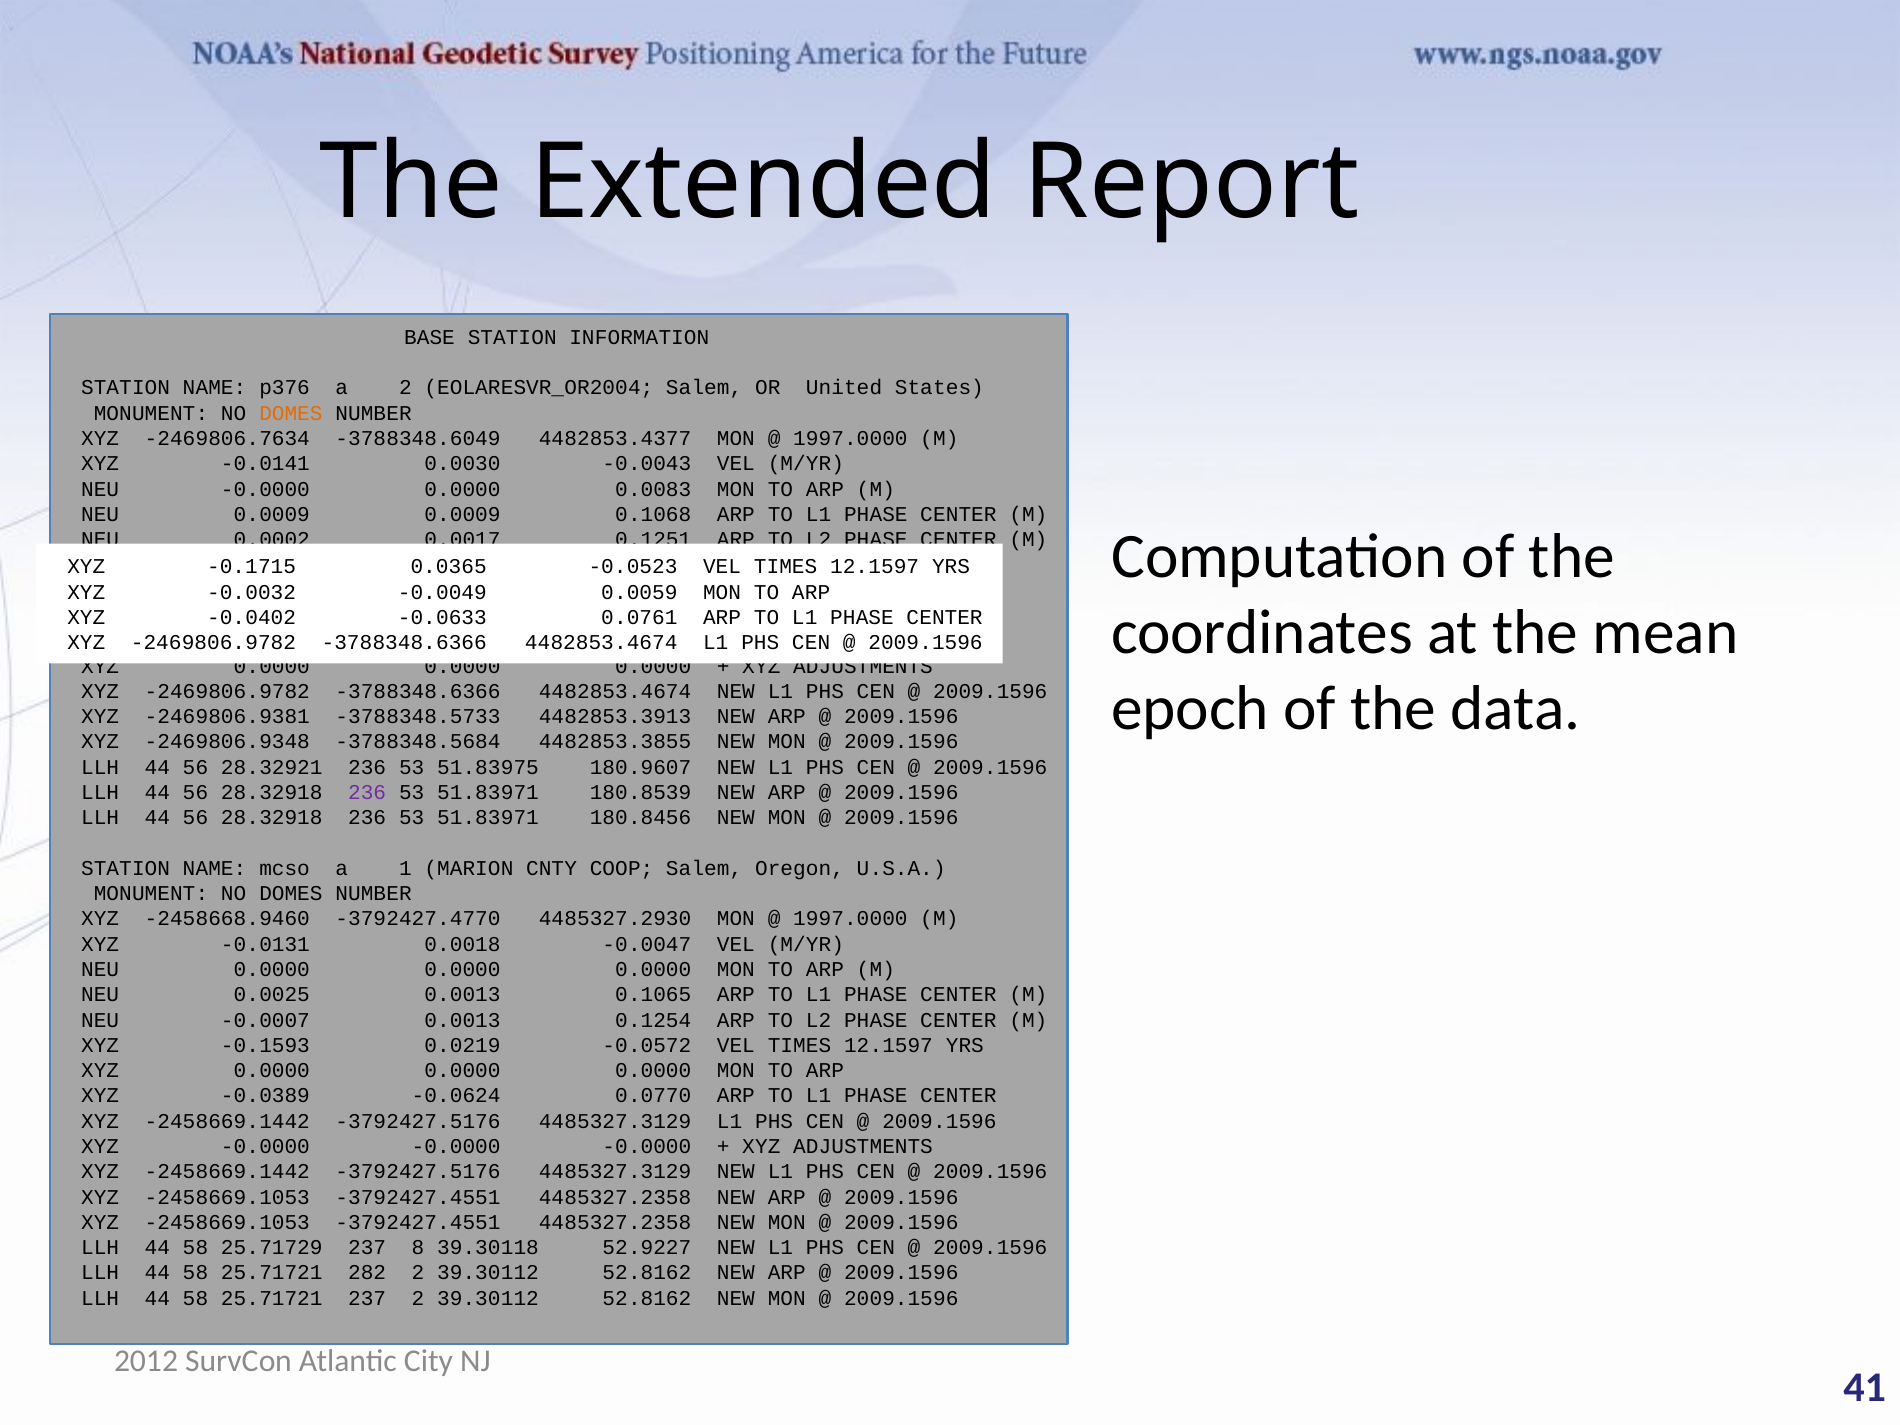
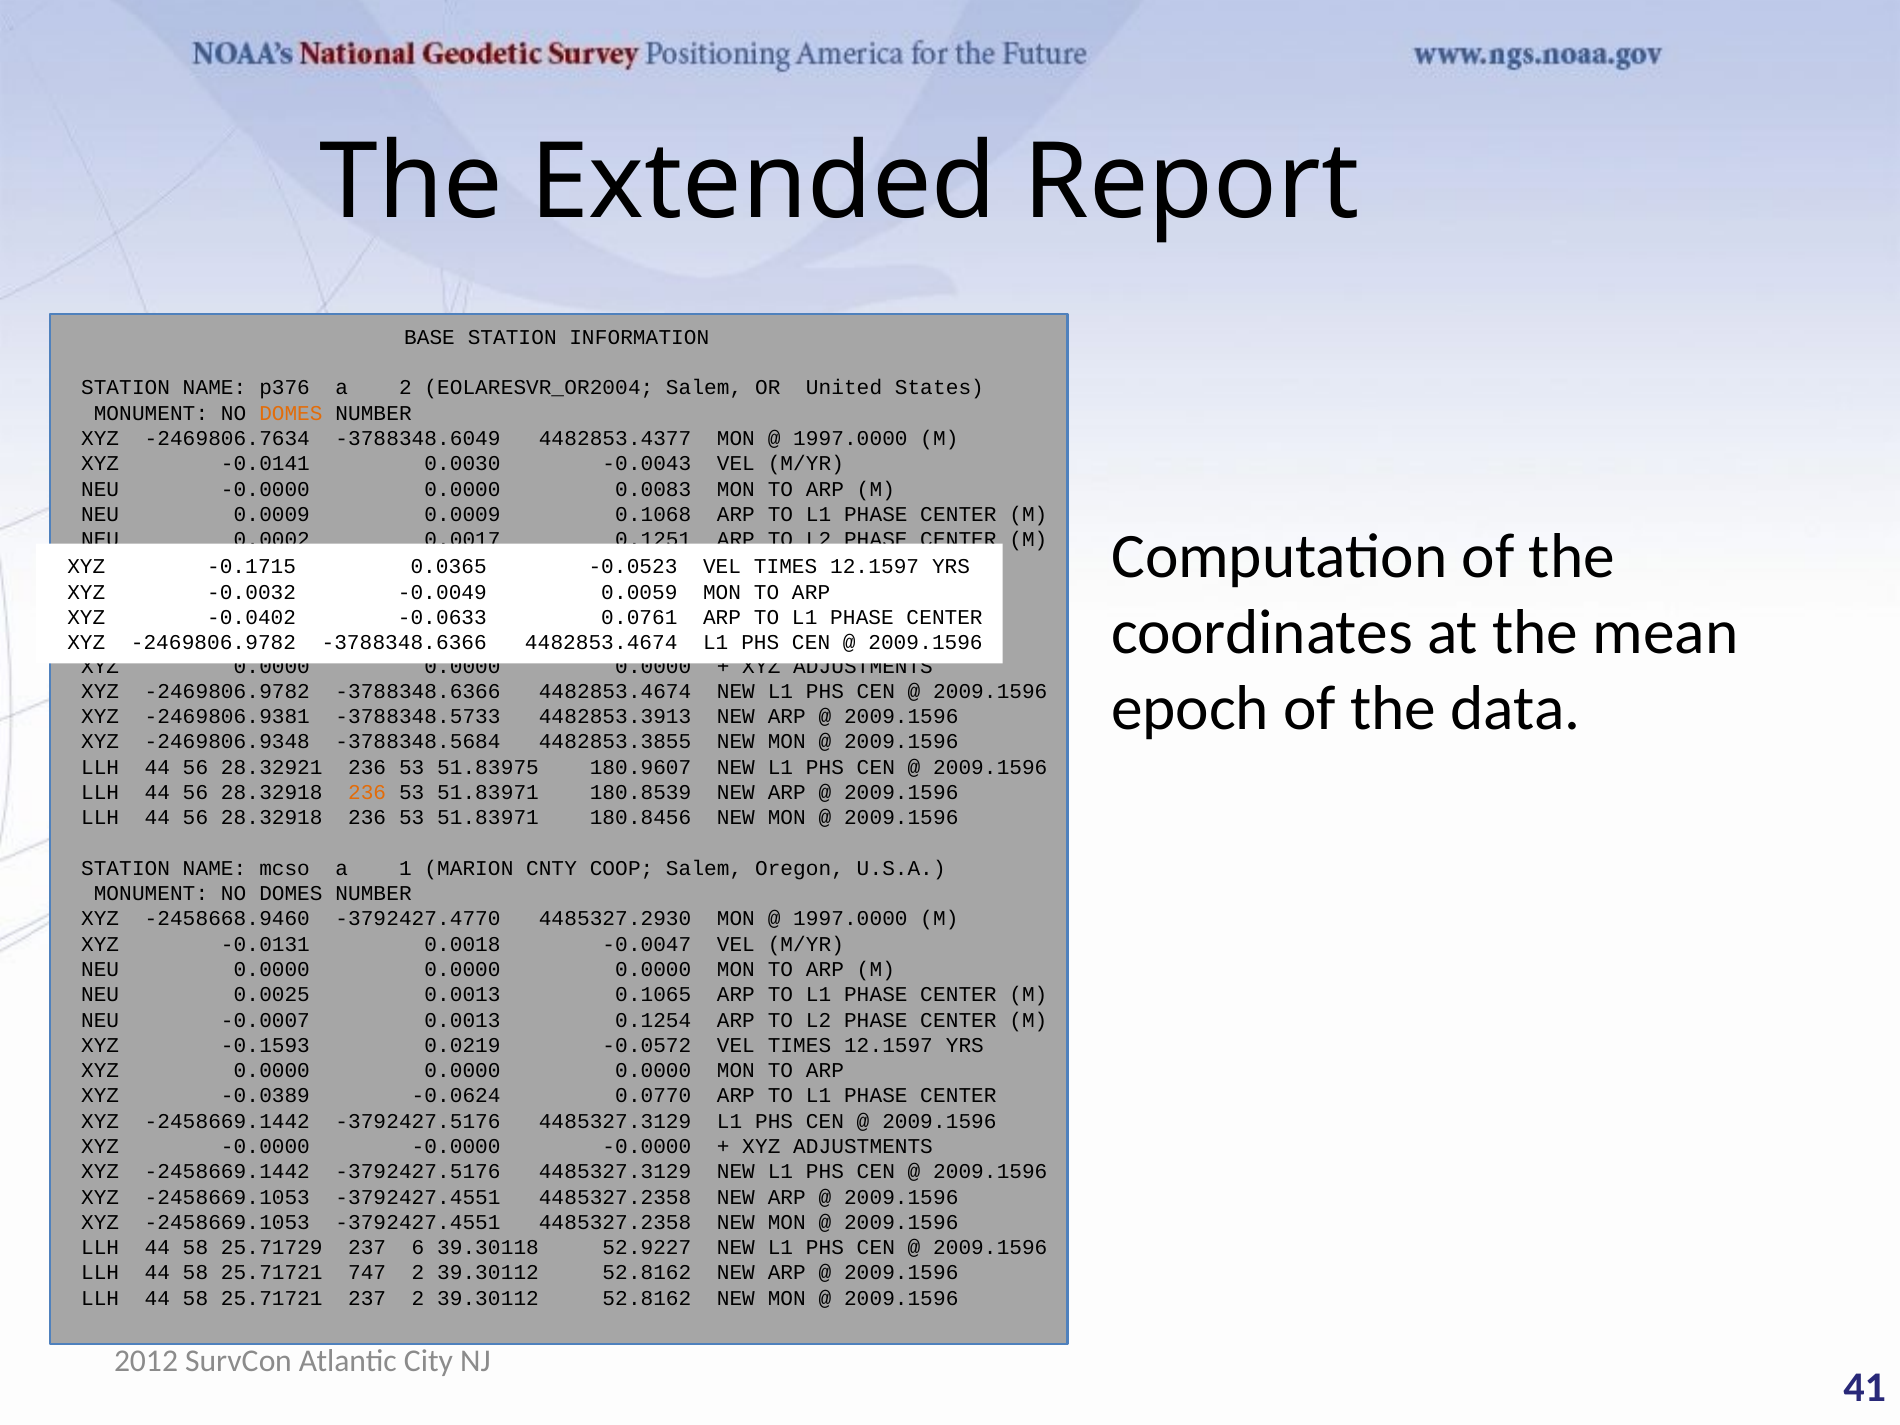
236 at (367, 793) colour: purple -> orange
8: 8 -> 6
282: 282 -> 747
